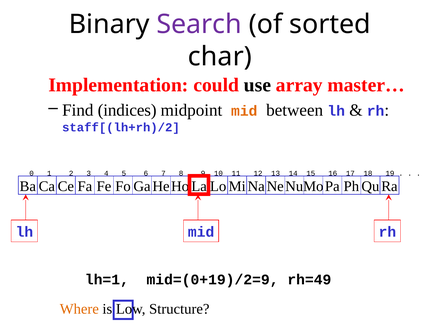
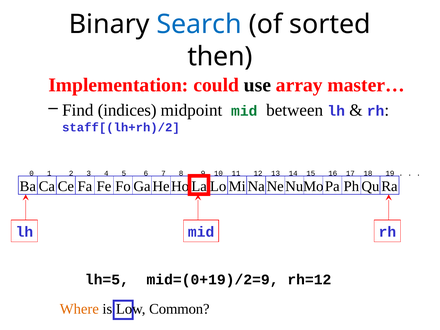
Search colour: purple -> blue
char: char -> then
mid at (244, 111) colour: orange -> green
lh=1: lh=1 -> lh=5
rh=49: rh=49 -> rh=12
Structure: Structure -> Common
